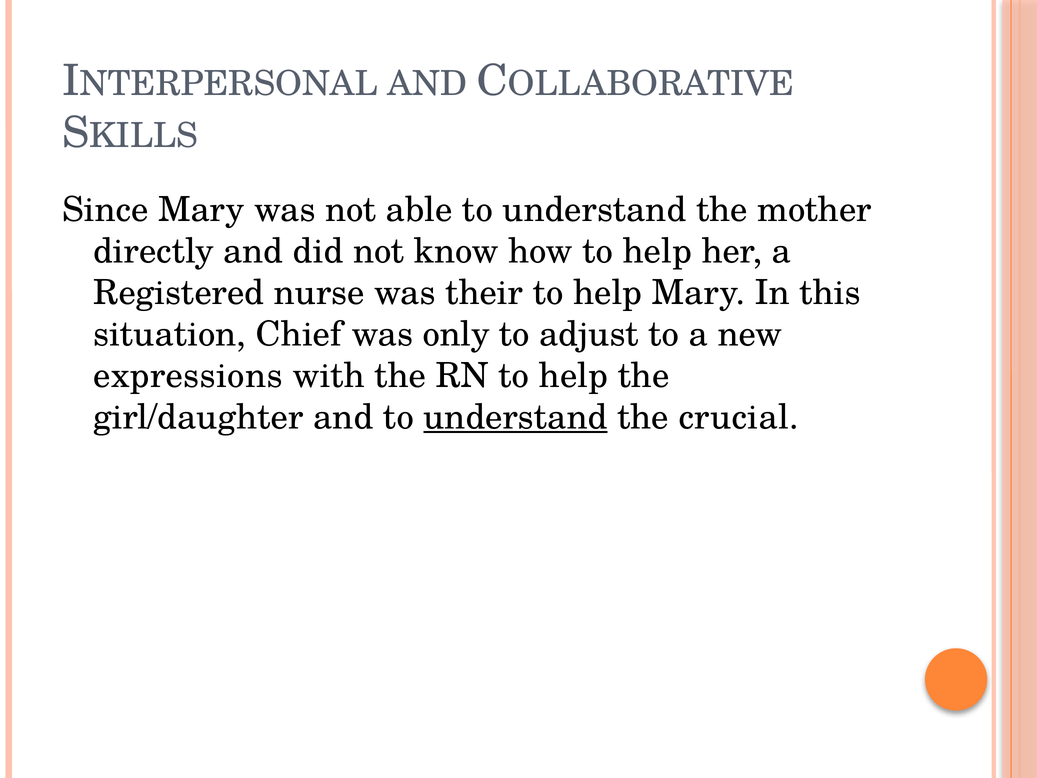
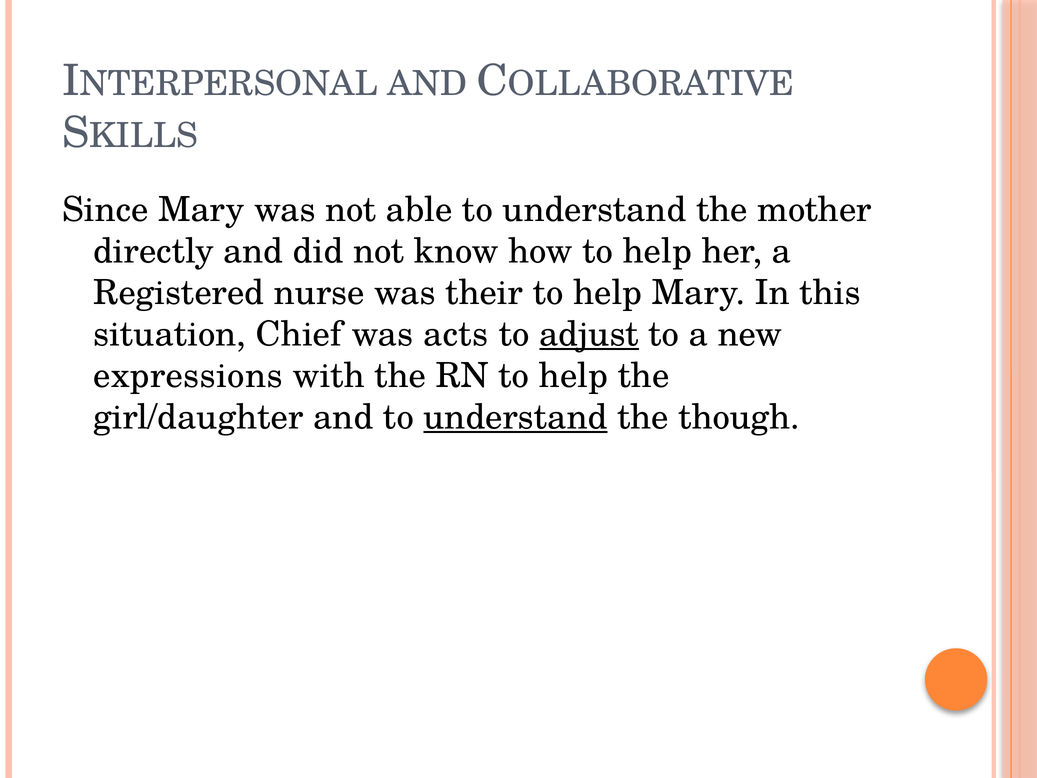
only: only -> acts
adjust underline: none -> present
crucial: crucial -> though
